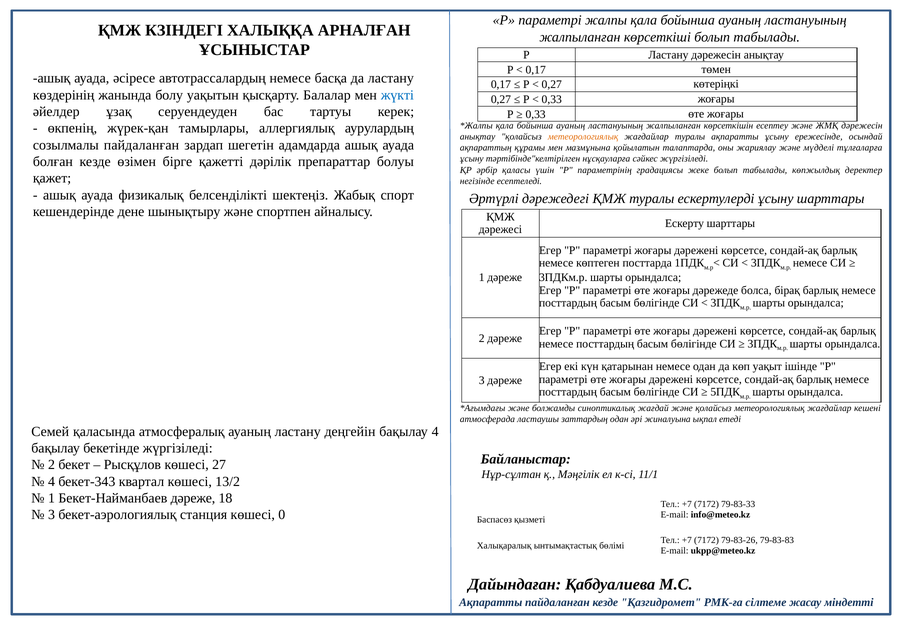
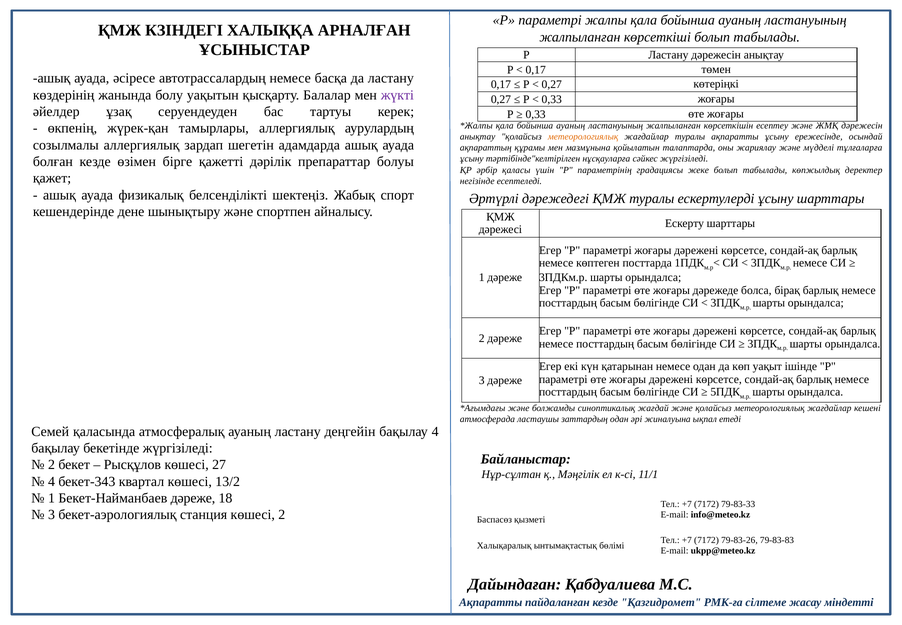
жүкті colour: blue -> purple
созылмалы пайдаланған: пайдаланған -> аллергиялық
көшесі 0: 0 -> 2
